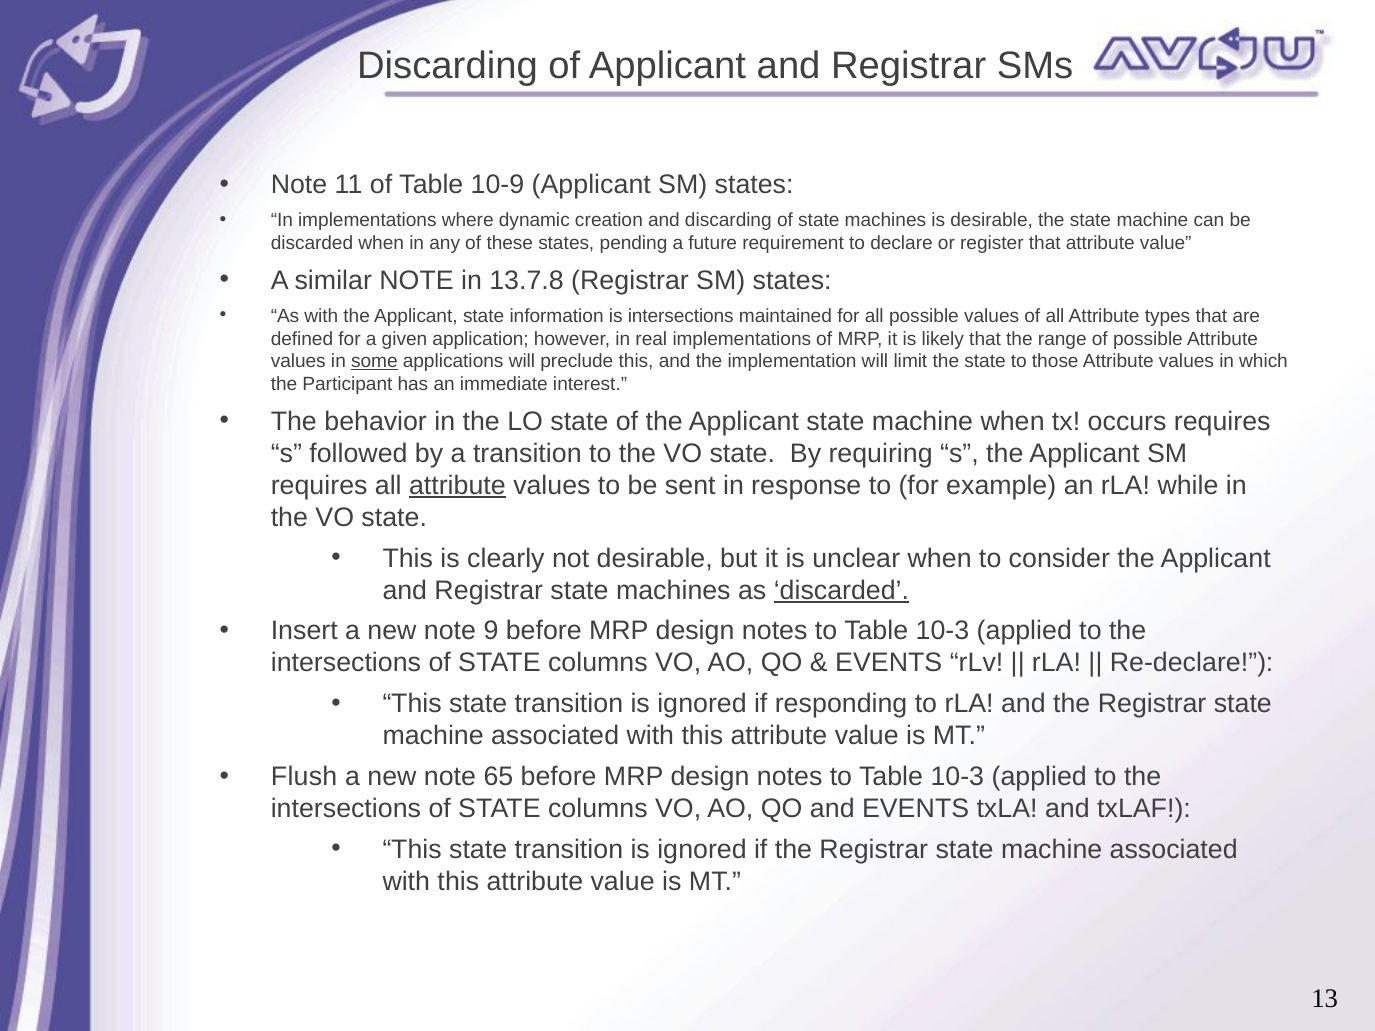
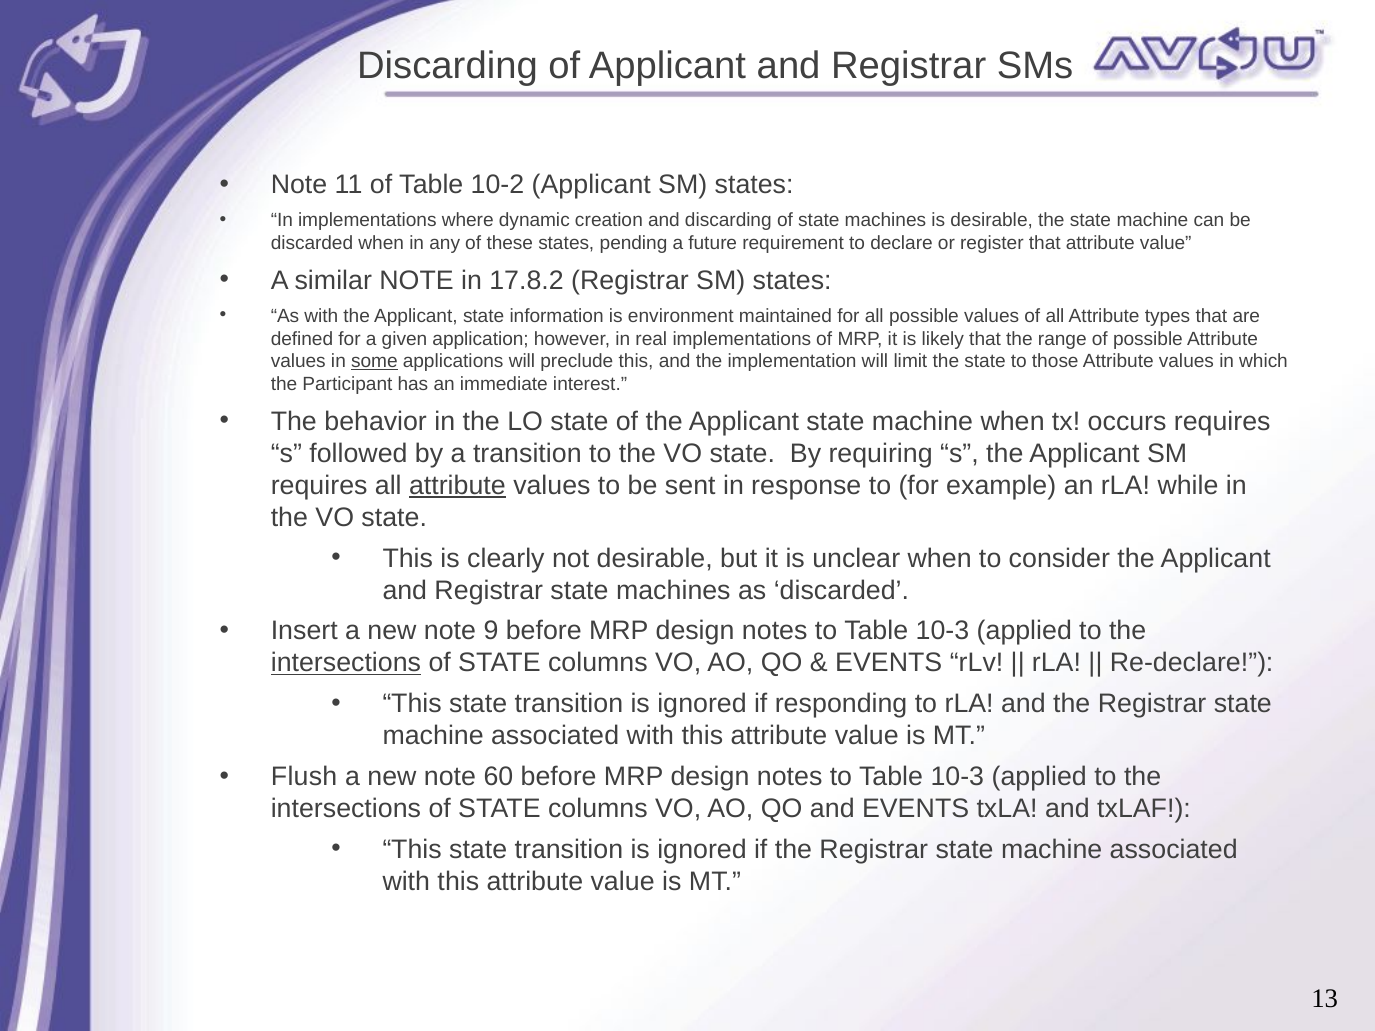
10-9: 10-9 -> 10-2
13.7.8: 13.7.8 -> 17.8.2
is intersections: intersections -> environment
discarded at (841, 590) underline: present -> none
intersections at (346, 663) underline: none -> present
65: 65 -> 60
